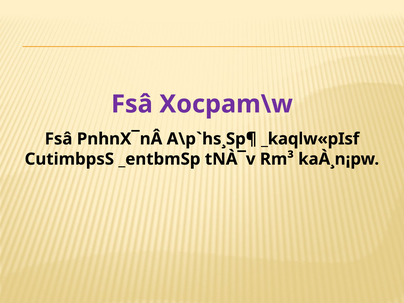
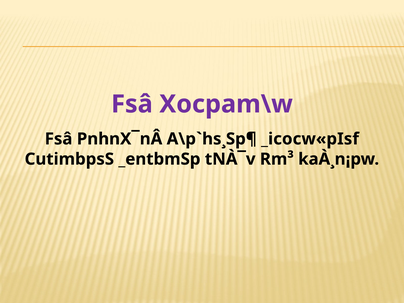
_kaqlw«pIsf: _kaqlw«pIsf -> _icocw«pIsf
